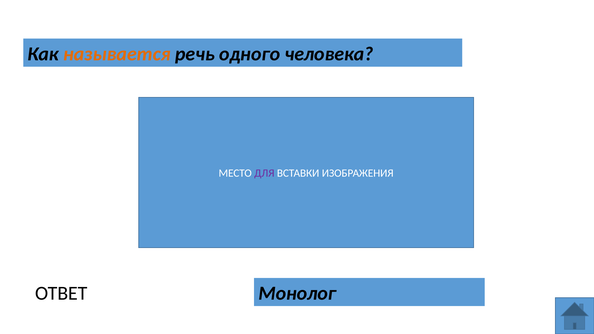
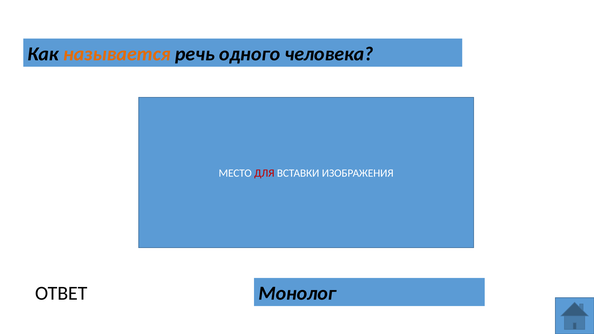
ДЛЯ colour: purple -> red
